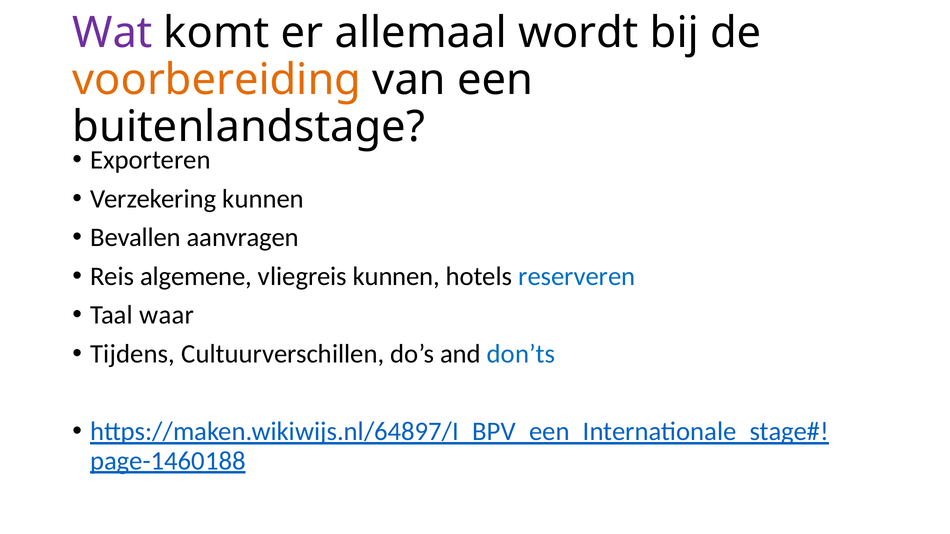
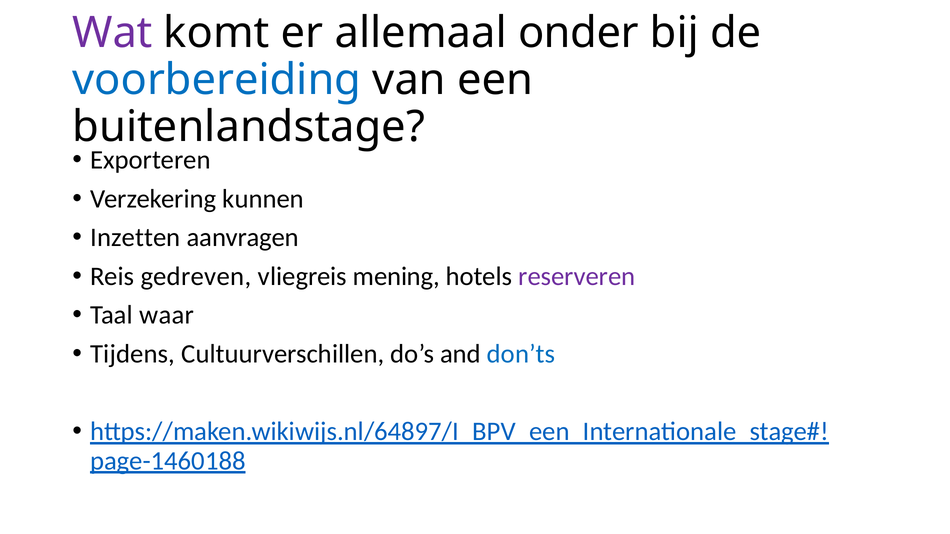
wordt: wordt -> onder
voorbereiding colour: orange -> blue
Bevallen: Bevallen -> Inzetten
algemene: algemene -> gedreven
vliegreis kunnen: kunnen -> mening
reserveren colour: blue -> purple
